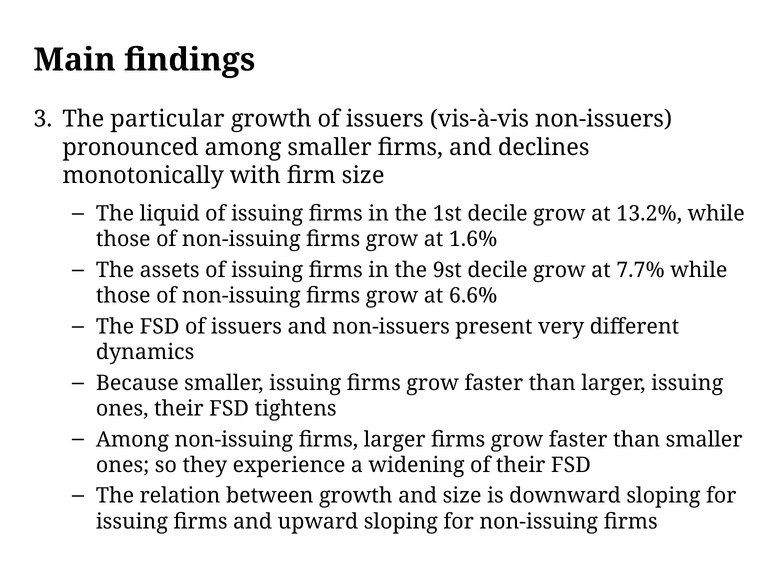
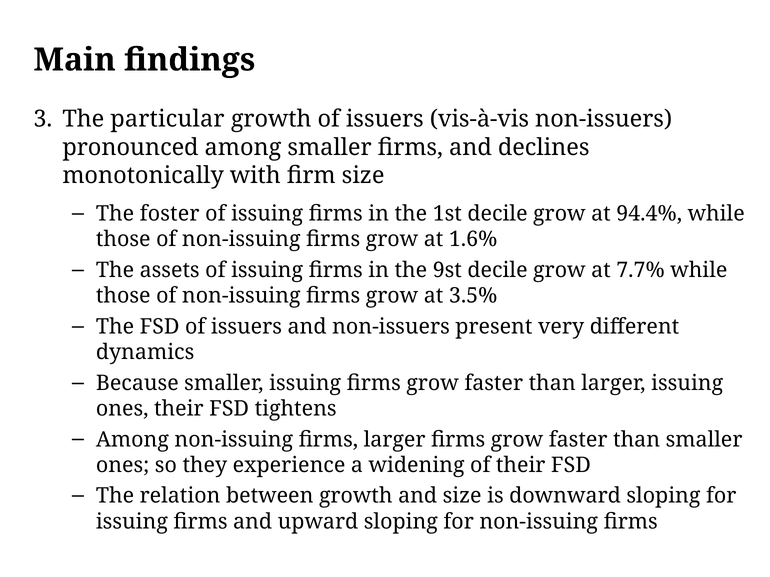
liquid: liquid -> foster
13.2%: 13.2% -> 94.4%
6.6%: 6.6% -> 3.5%
